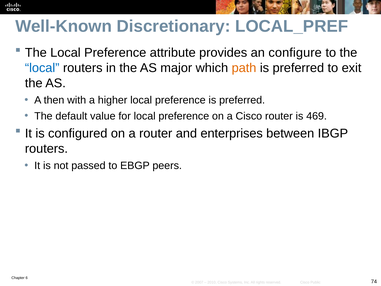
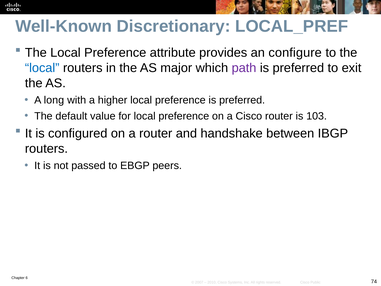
path colour: orange -> purple
then: then -> long
469: 469 -> 103
enterprises: enterprises -> handshake
